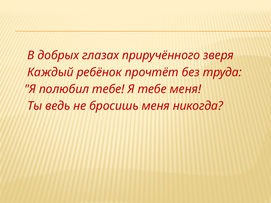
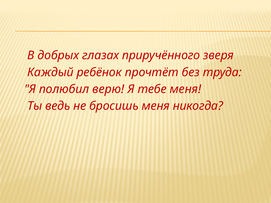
полюбил тебе: тебе -> верю
